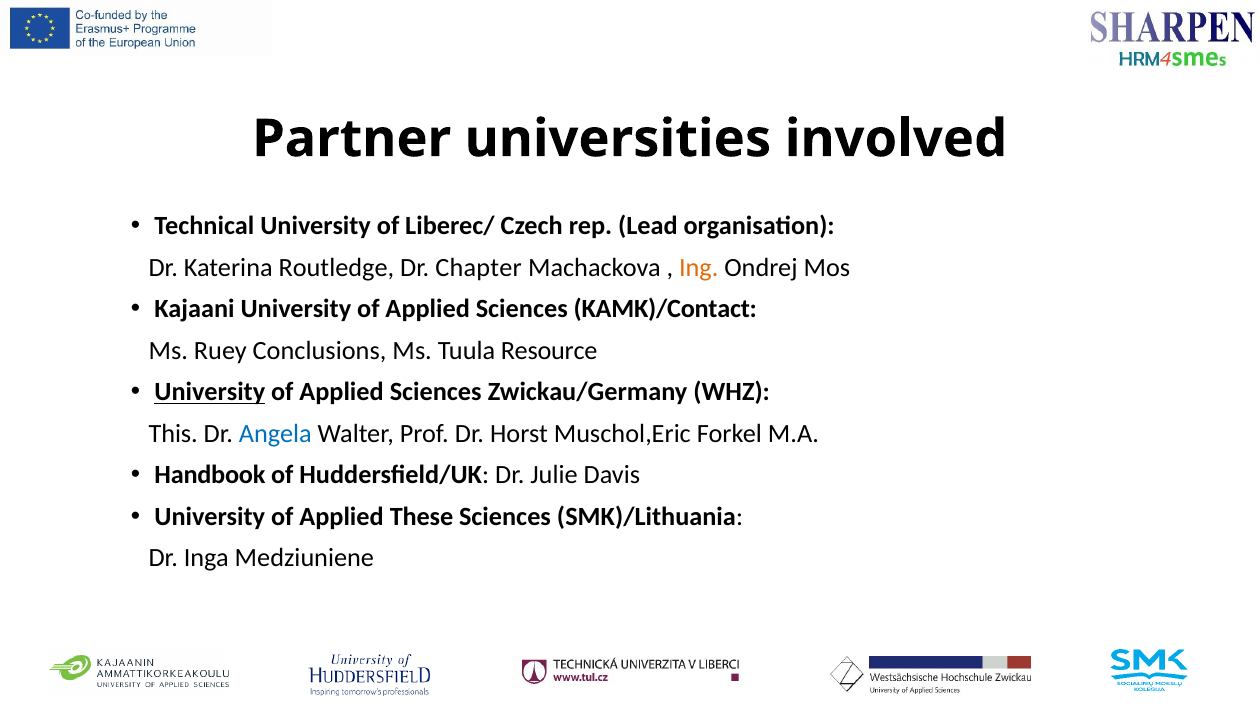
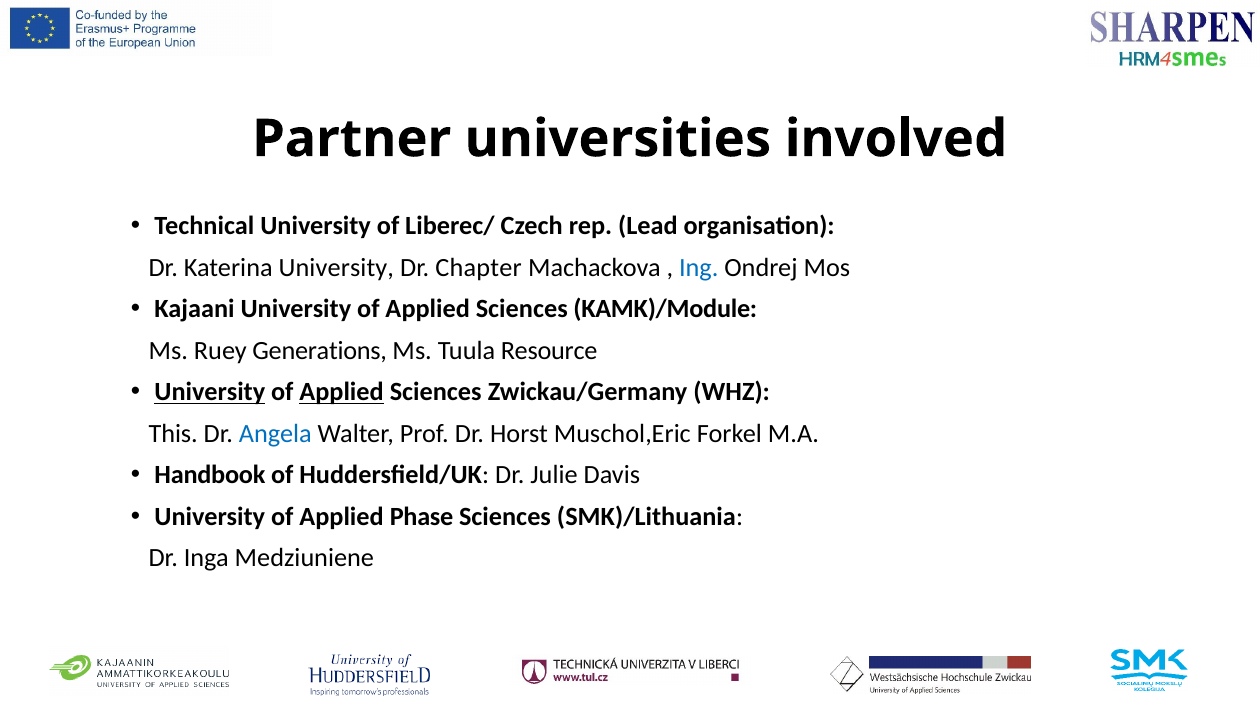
Katerina Routledge: Routledge -> University
Ing colour: orange -> blue
KAMK)/Contact: KAMK)/Contact -> KAMK)/Module
Conclusions: Conclusions -> Generations
Applied at (342, 392) underline: none -> present
These: These -> Phase
